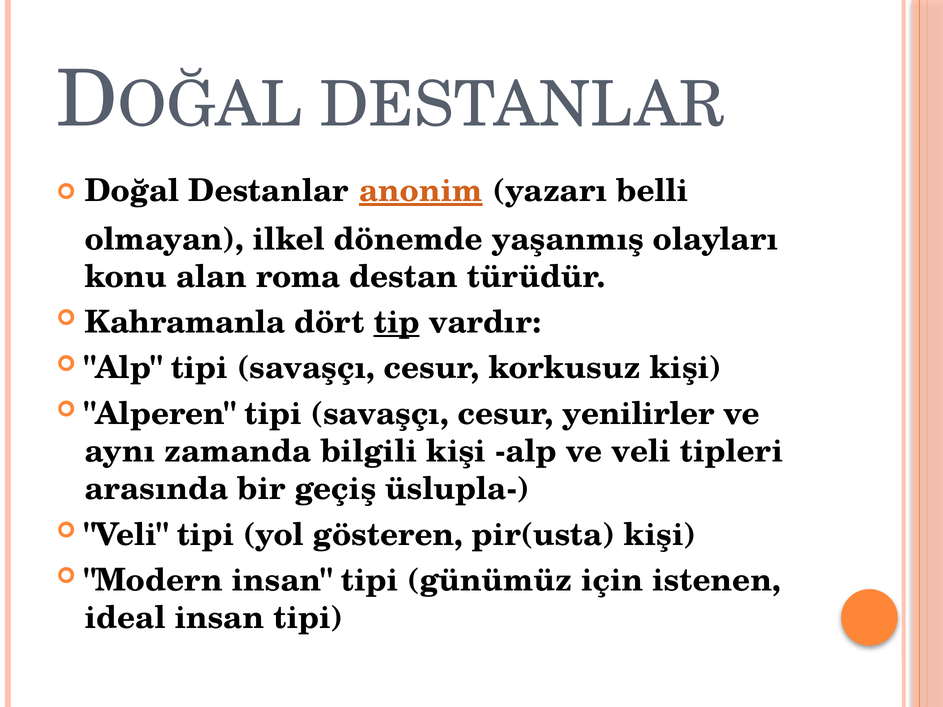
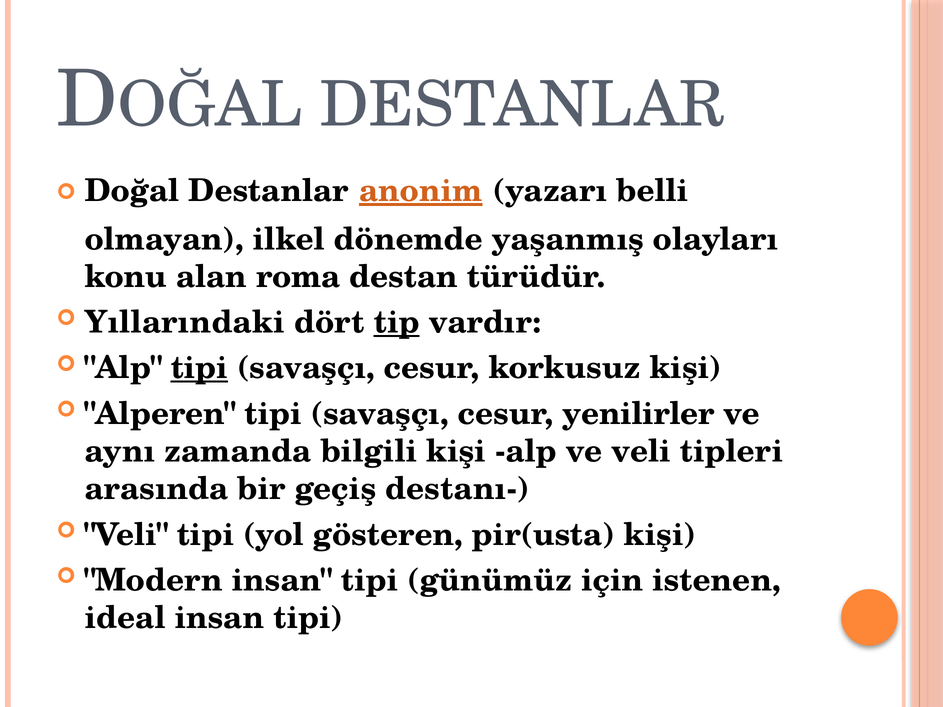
Kahramanla: Kahramanla -> Yıllarındaki
tipi at (199, 368) underline: none -> present
üslupla-: üslupla- -> destanı-
